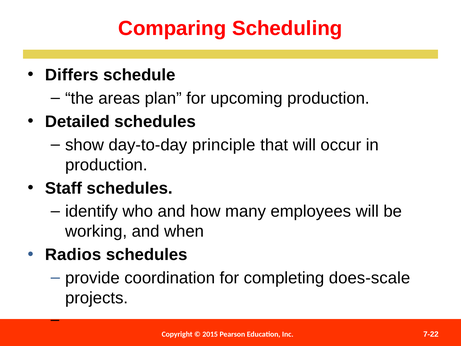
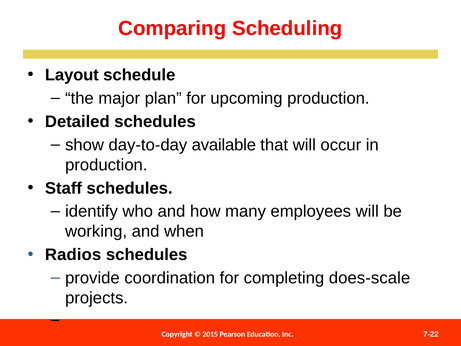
Differs: Differs -> Layout
areas: areas -> major
principle: principle -> available
